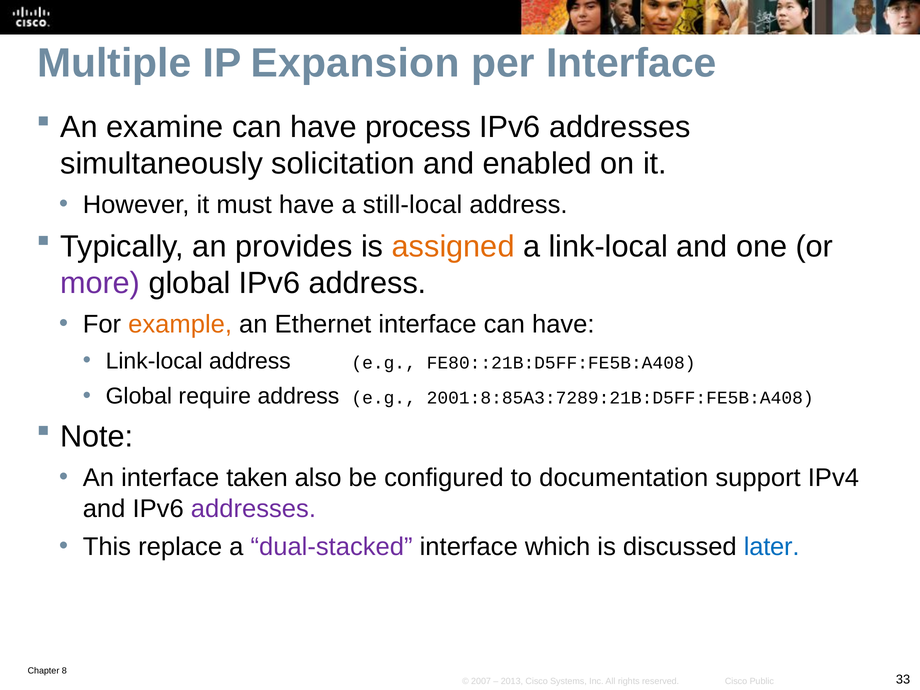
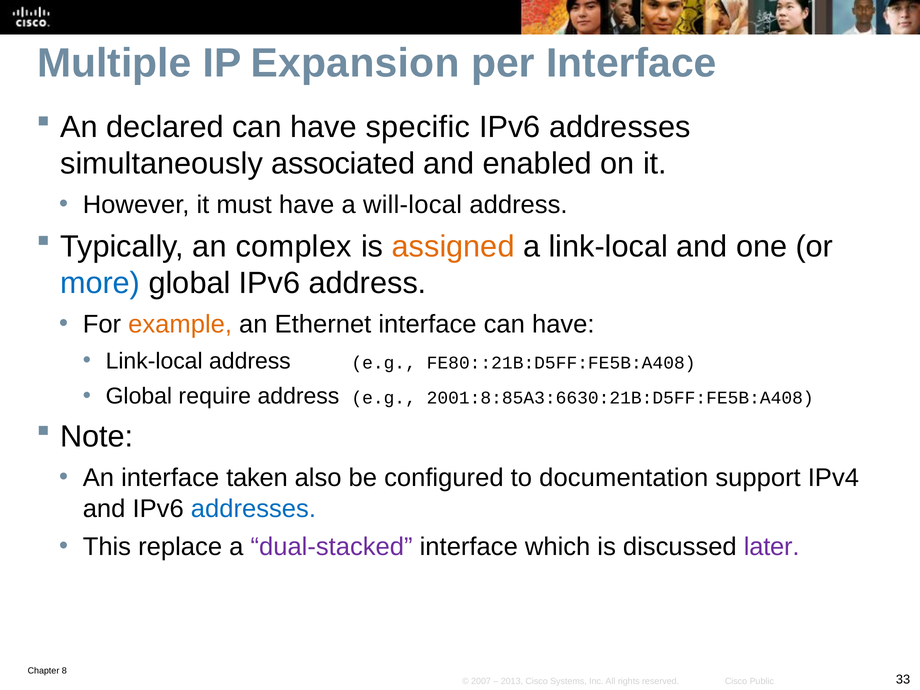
examine: examine -> declared
process: process -> specific
solicitation: solicitation -> associated
still-local: still-local -> will-local
provides: provides -> complex
more colour: purple -> blue
2001:8:85A3:7289:21B:D5FF:FE5B:A408: 2001:8:85A3:7289:21B:D5FF:FE5B:A408 -> 2001:8:85A3:6630:21B:D5FF:FE5B:A408
addresses at (253, 509) colour: purple -> blue
later colour: blue -> purple
